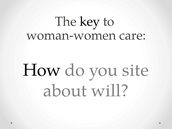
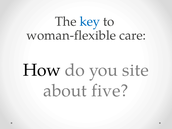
key colour: black -> blue
woman-women: woman-women -> woman-flexible
will: will -> five
